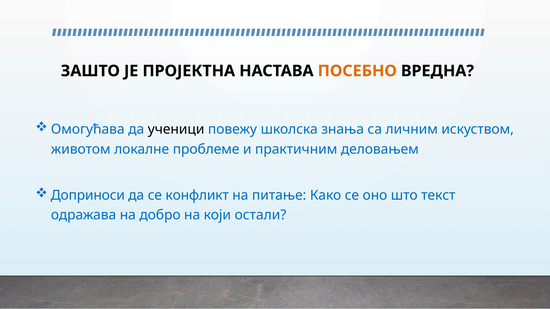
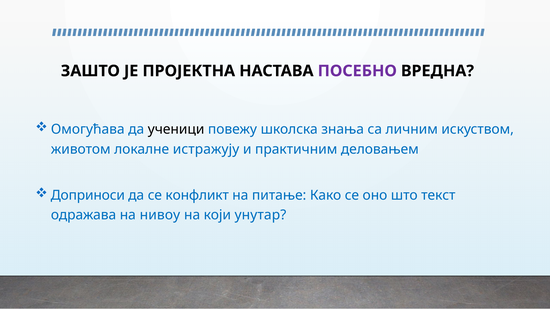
ПОСЕБНО colour: orange -> purple
проблеме: проблеме -> истражују
добро: добро -> нивоу
остали: остали -> унутар
